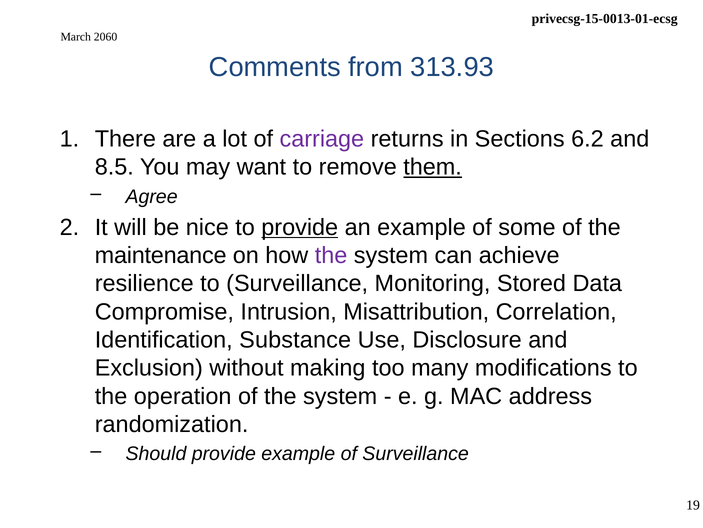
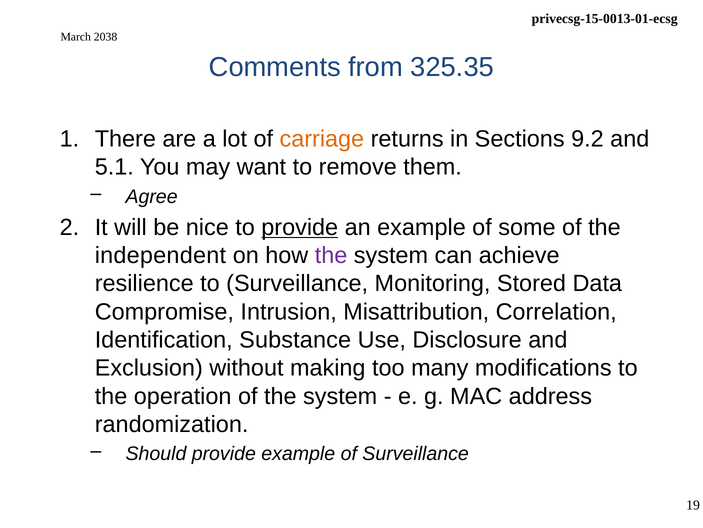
2060: 2060 -> 2038
313.93: 313.93 -> 325.35
carriage colour: purple -> orange
6.2: 6.2 -> 9.2
8.5: 8.5 -> 5.1
them underline: present -> none
maintenance: maintenance -> independent
